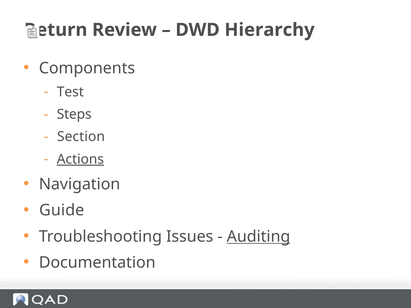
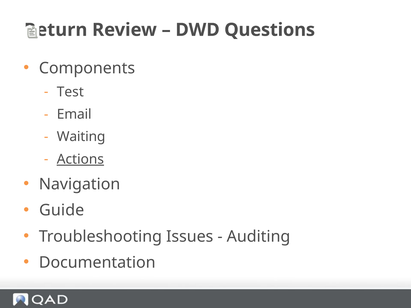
Hierarchy: Hierarchy -> Questions
Steps: Steps -> Email
Section: Section -> Waiting
Auditing underline: present -> none
